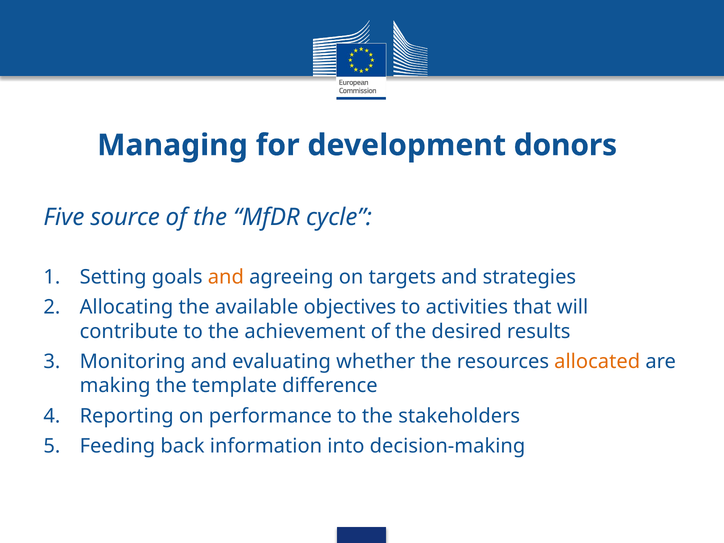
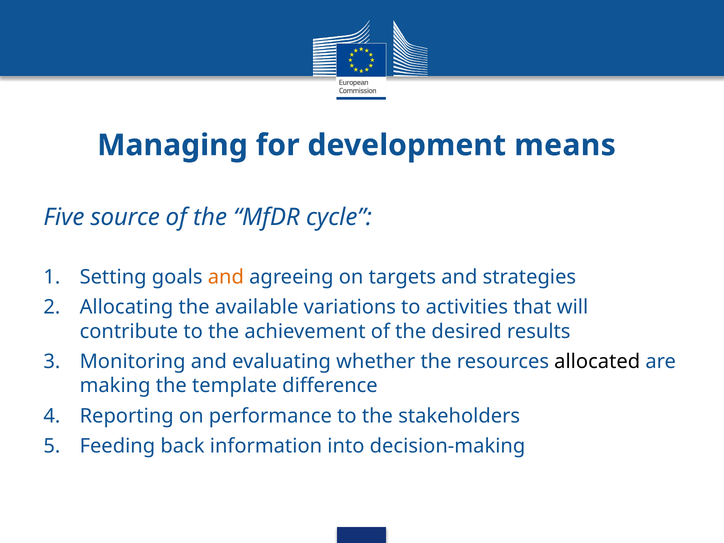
donors: donors -> means
objectives: objectives -> variations
allocated colour: orange -> black
